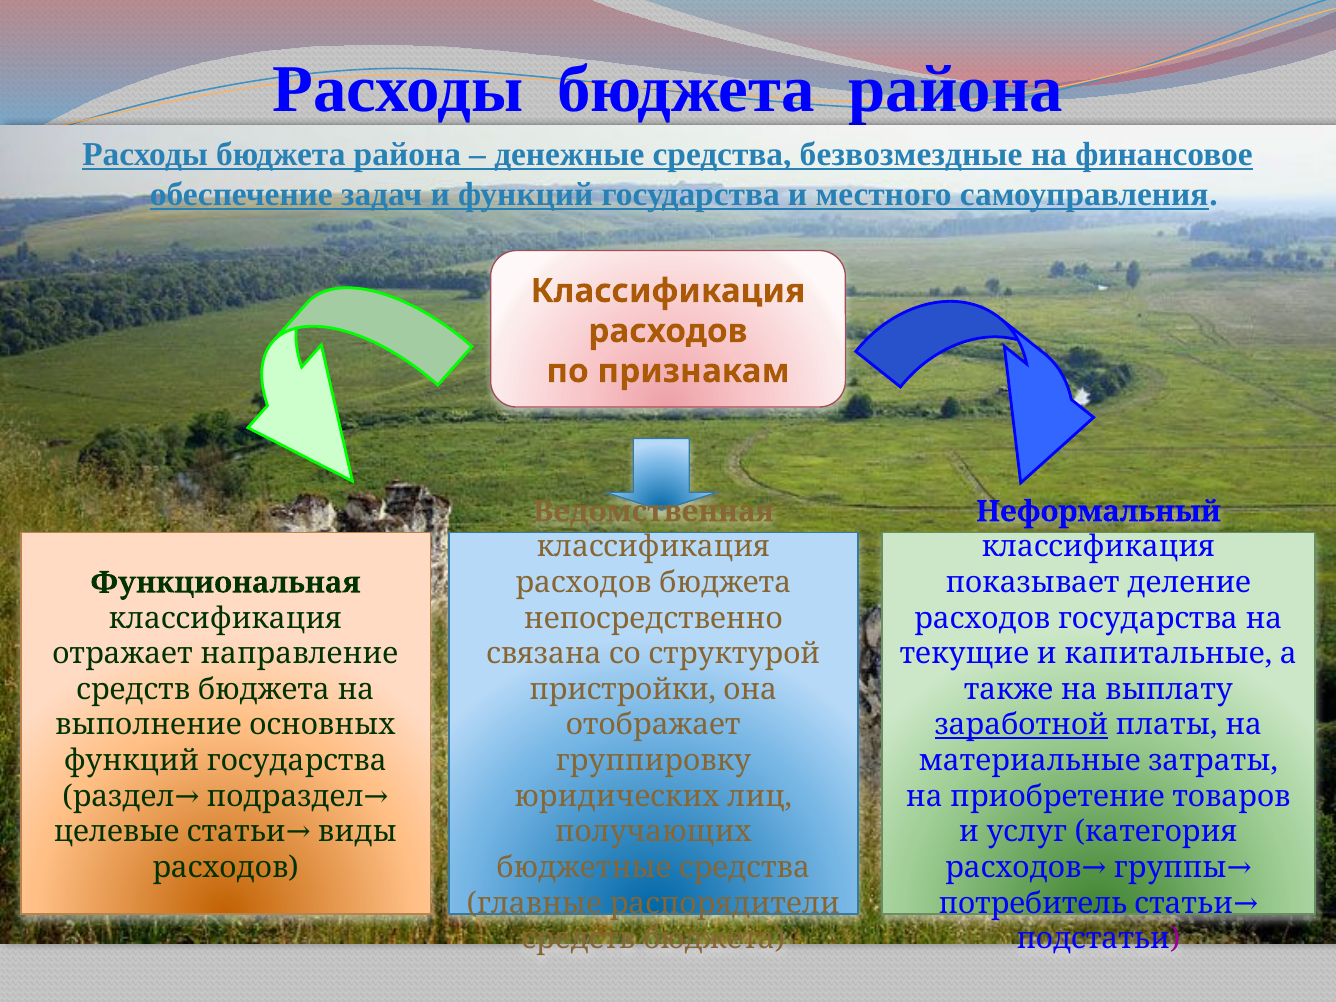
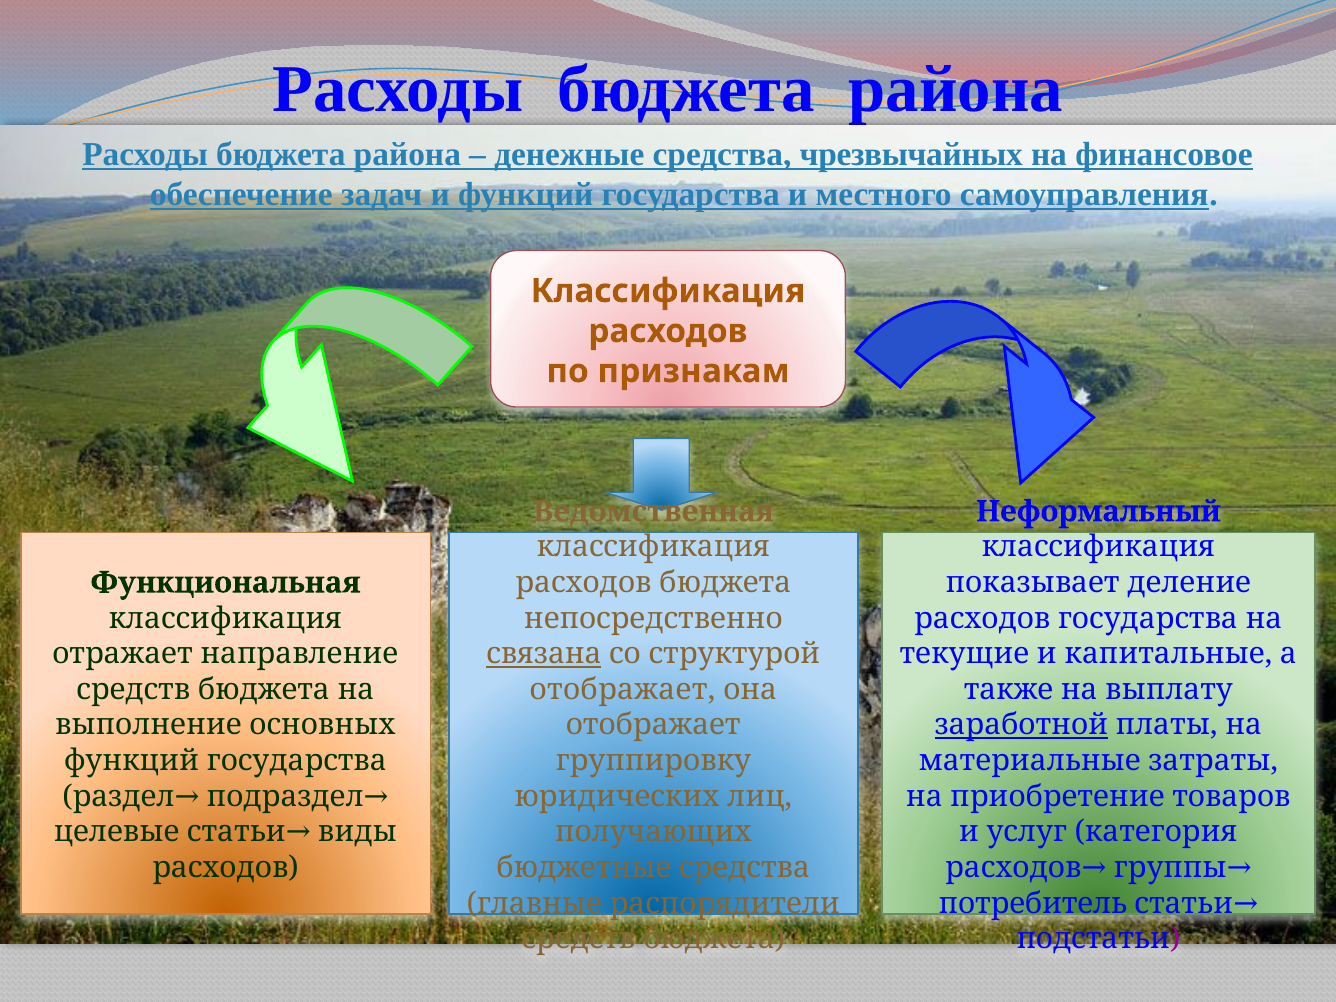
безвозмездные: безвозмездные -> чрезвычайных
связана underline: none -> present
пристройки at (623, 690): пристройки -> отображает
